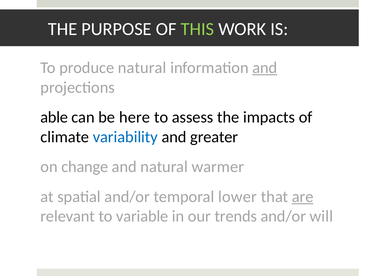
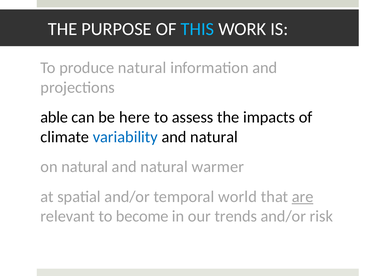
THIS colour: light green -> light blue
and at (265, 68) underline: present -> none
greater at (214, 137): greater -> natural
on change: change -> natural
lower: lower -> world
variable: variable -> become
will: will -> risk
